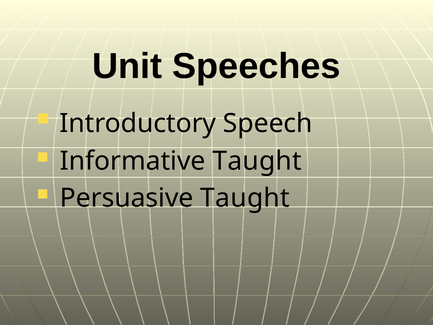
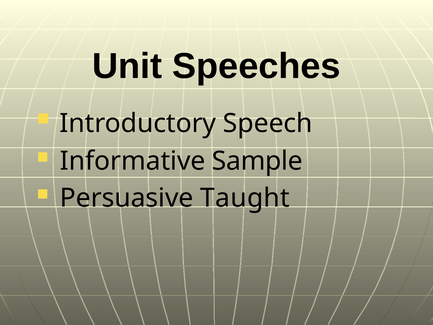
Informative Taught: Taught -> Sample
